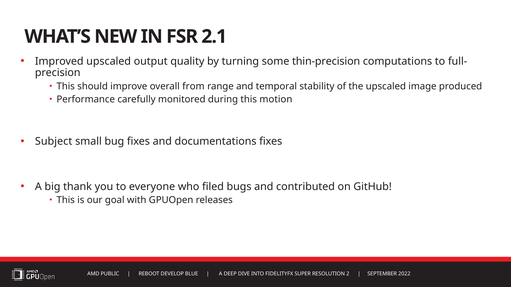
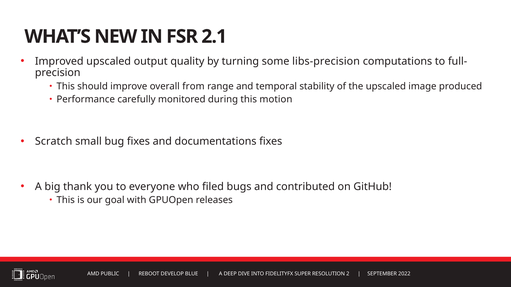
thin-precision: thin-precision -> libs-precision
Subject: Subject -> Scratch
